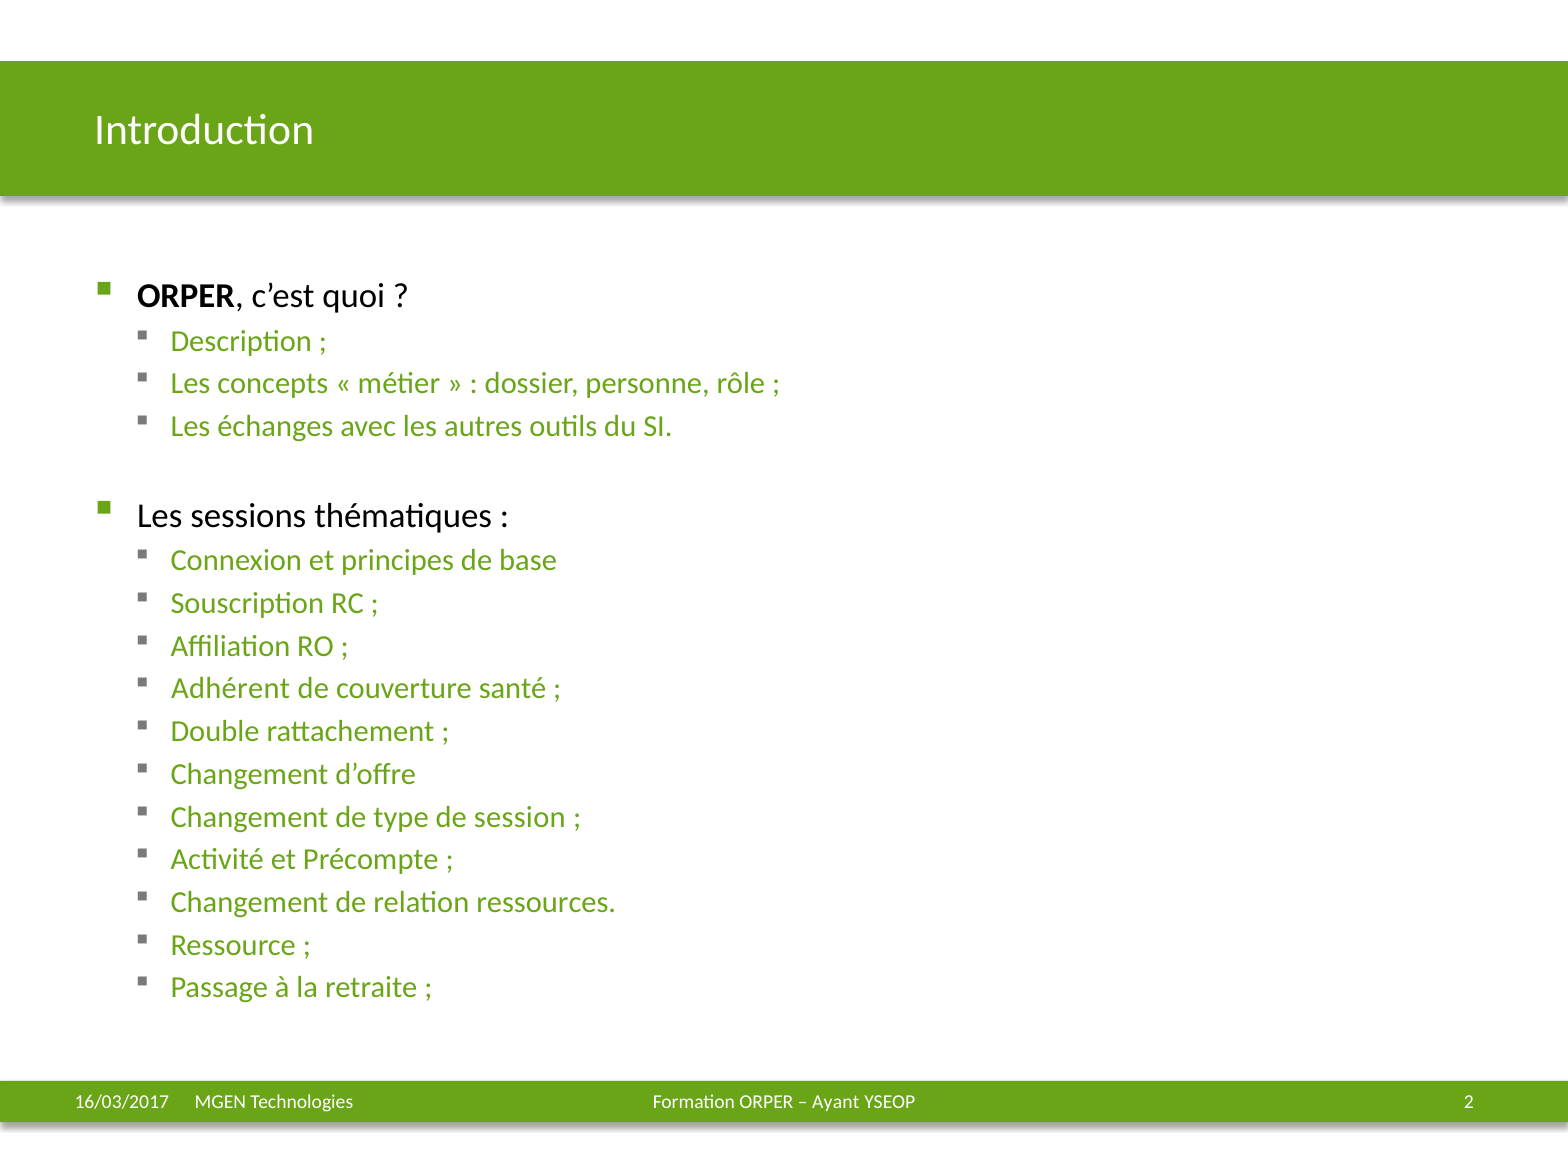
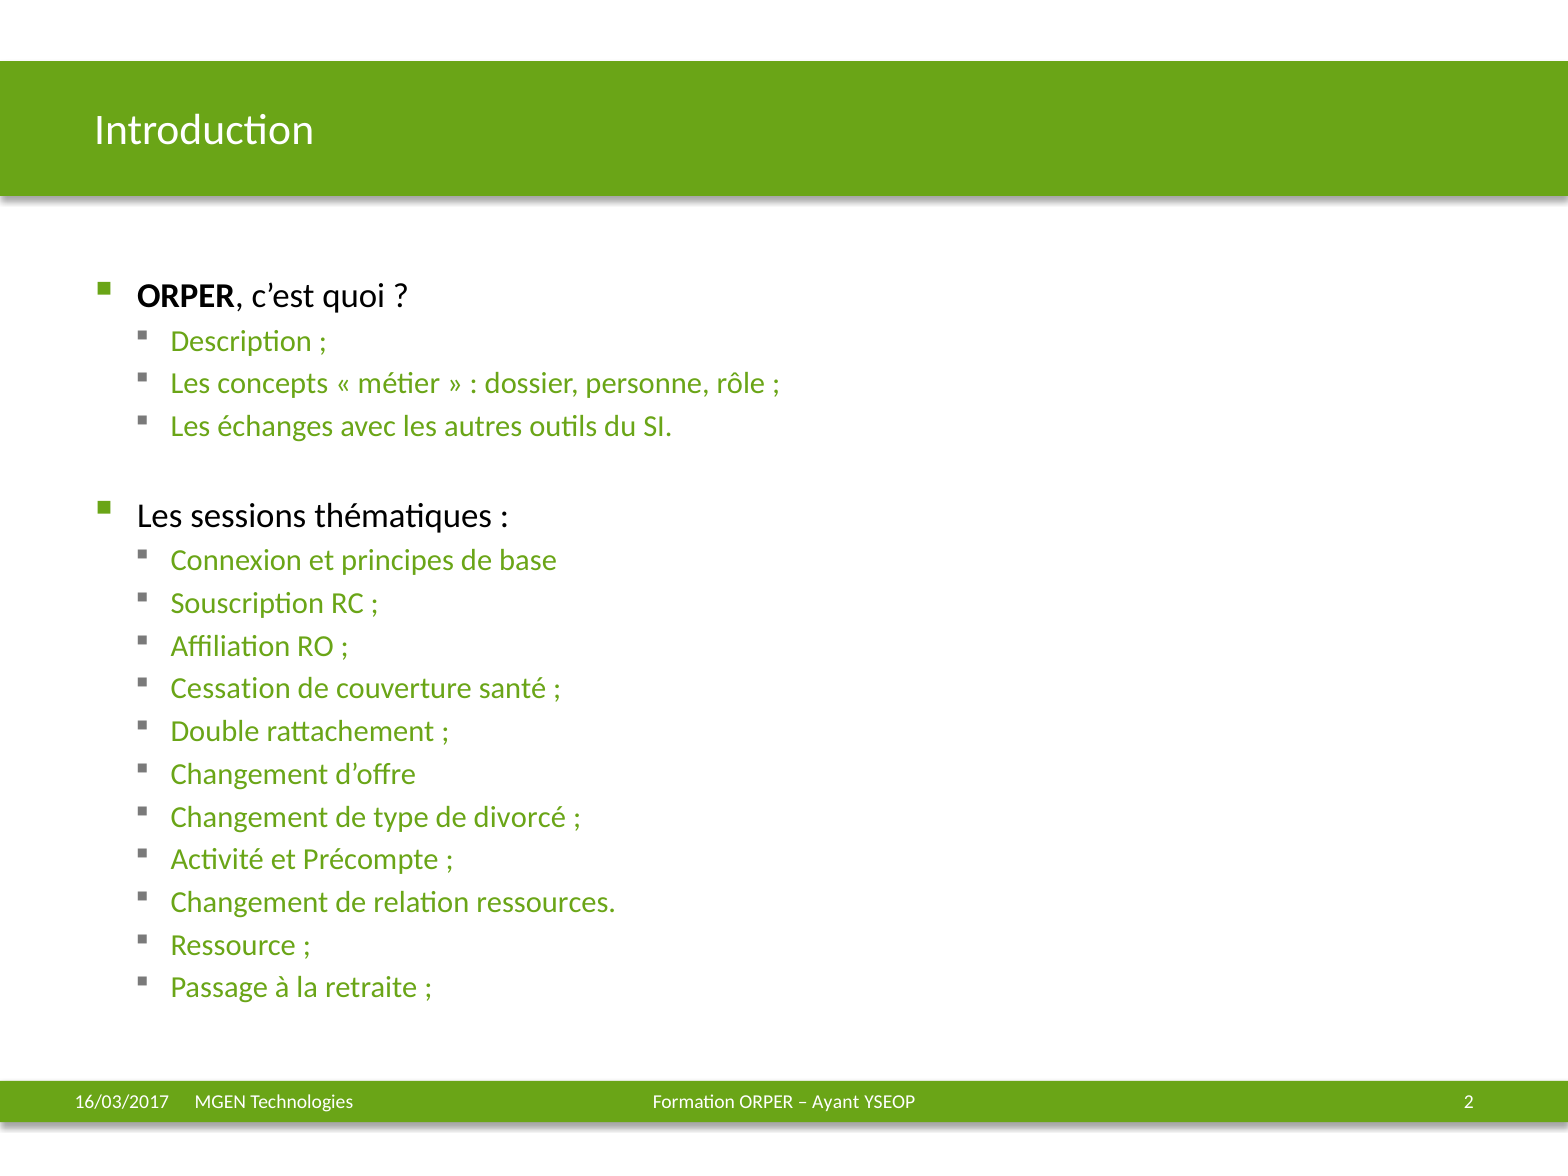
Adhérent: Adhérent -> Cessation
session: session -> divorcé
